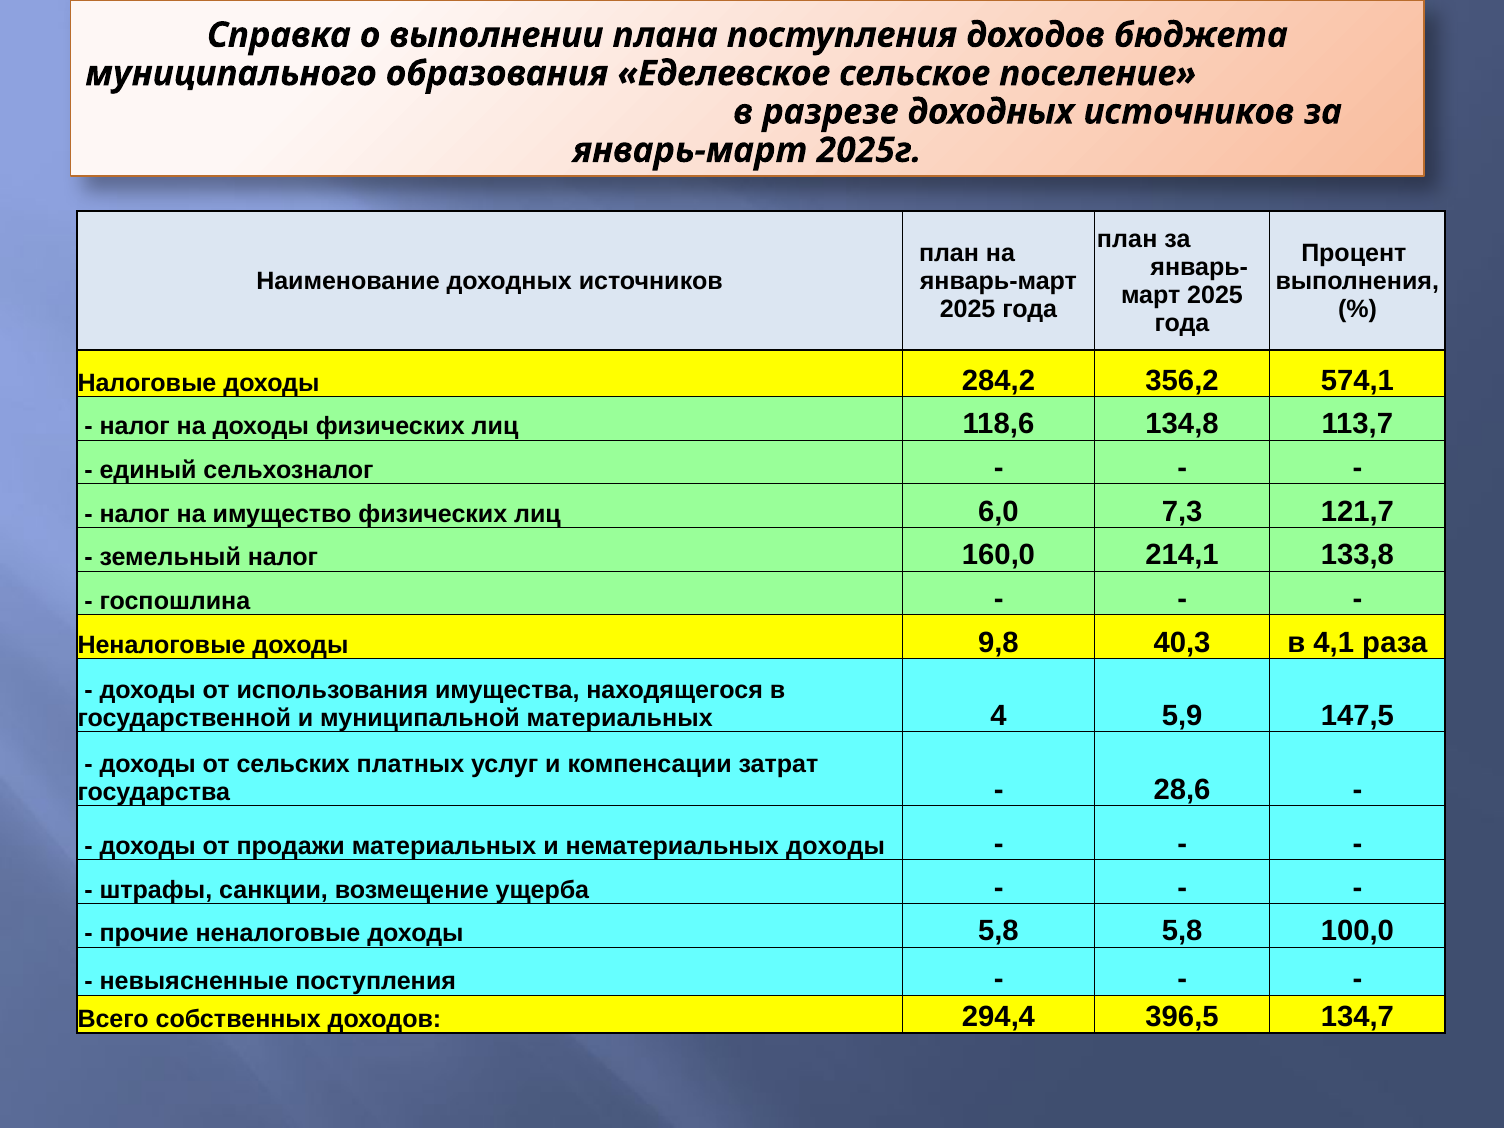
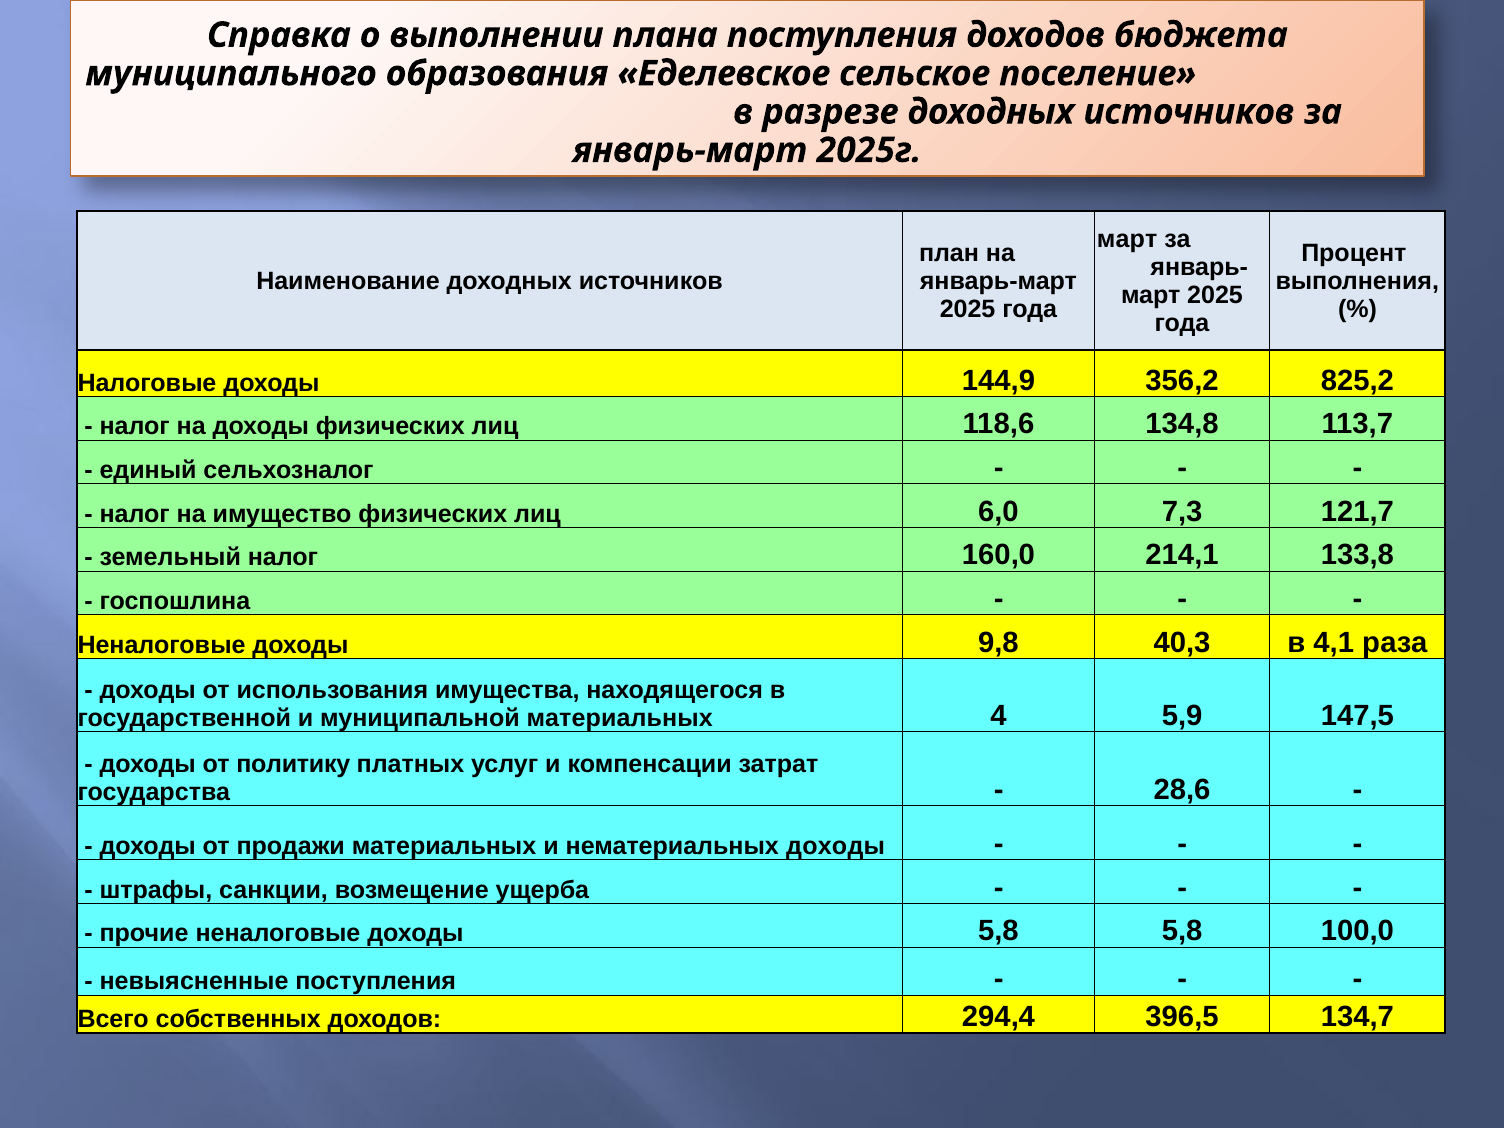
план at (1127, 239): план -> март
284,2: 284,2 -> 144,9
574,1: 574,1 -> 825,2
сельских: сельских -> политику
